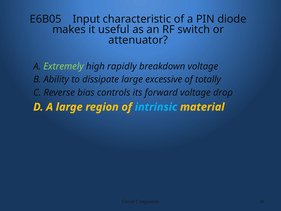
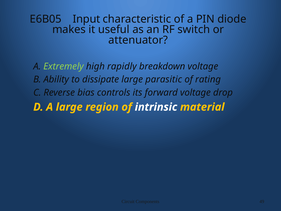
excessive: excessive -> parasitic
totally: totally -> rating
intrinsic colour: light blue -> white
